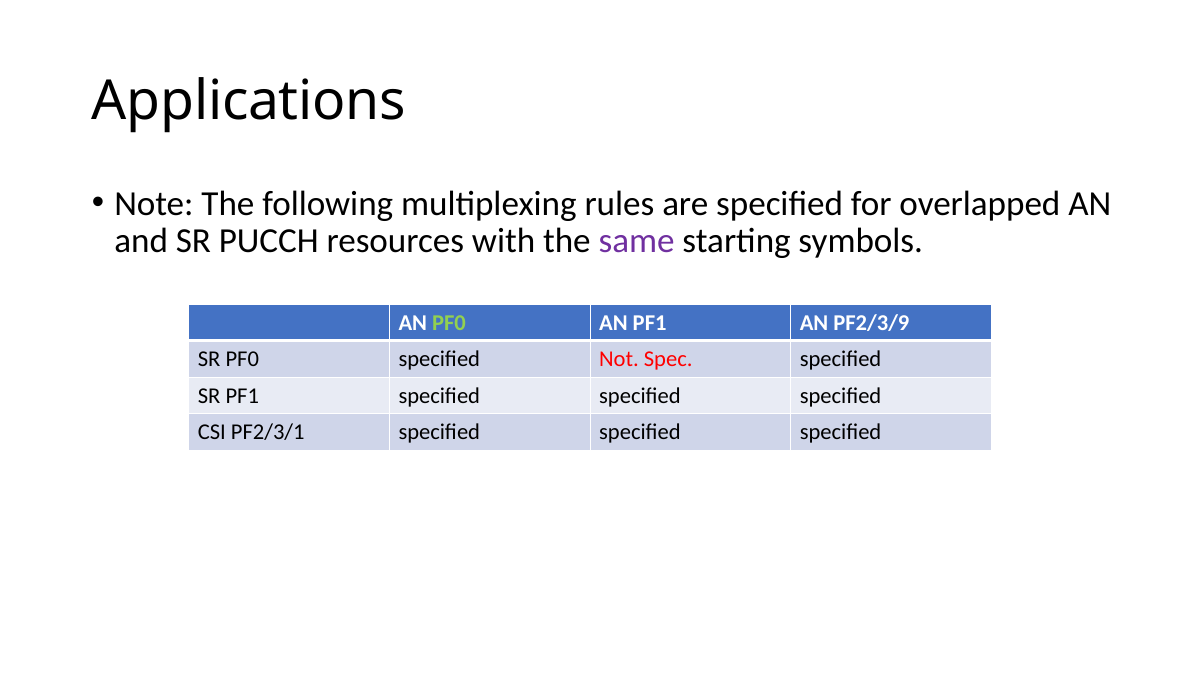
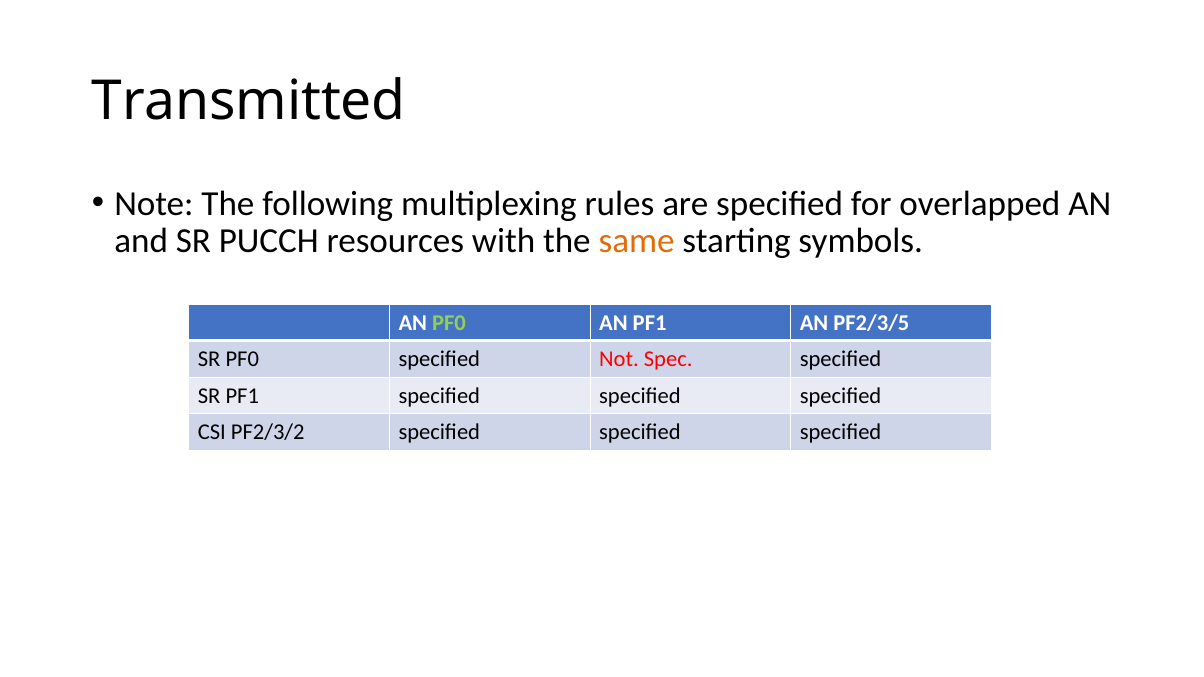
Applications: Applications -> Transmitted
same colour: purple -> orange
PF2/3/9: PF2/3/9 -> PF2/3/5
PF2/3/1: PF2/3/1 -> PF2/3/2
